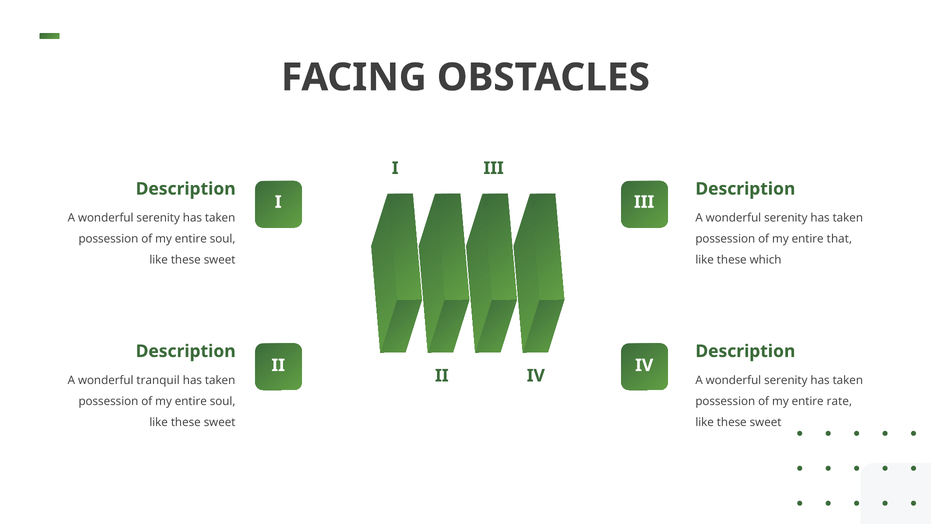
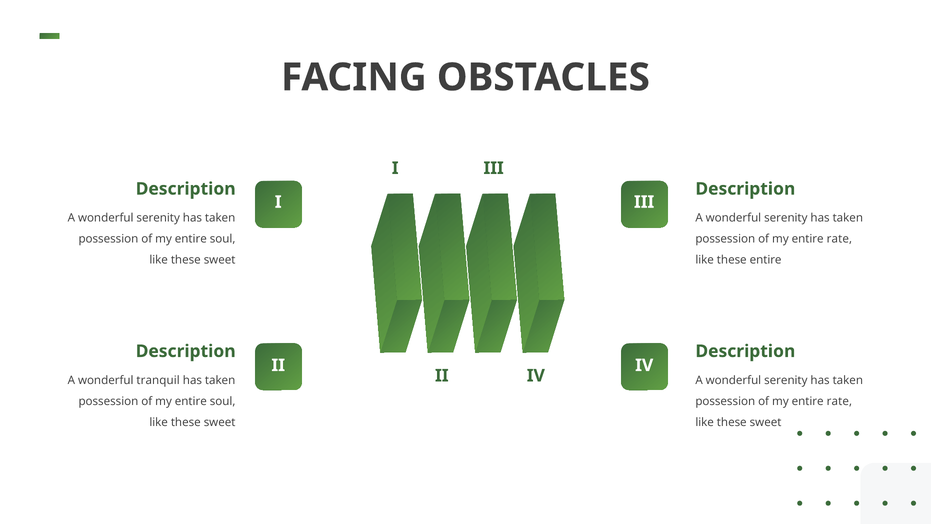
that at (839, 239): that -> rate
these which: which -> entire
